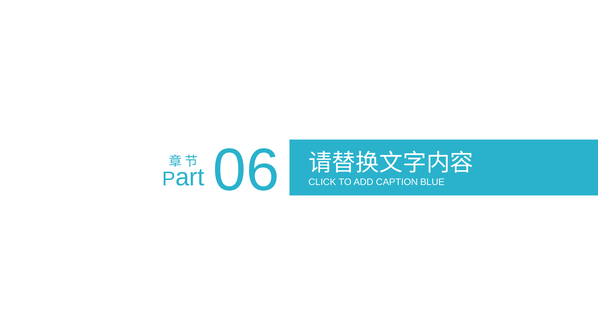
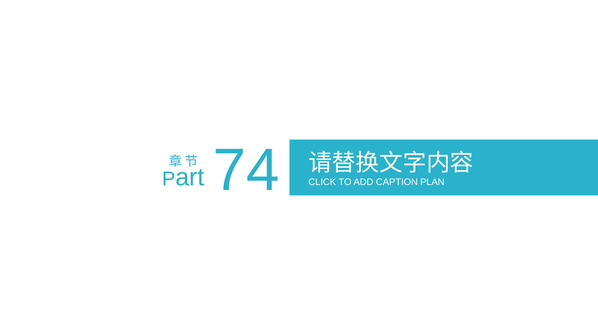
06: 06 -> 74
BLUE: BLUE -> PLAN
